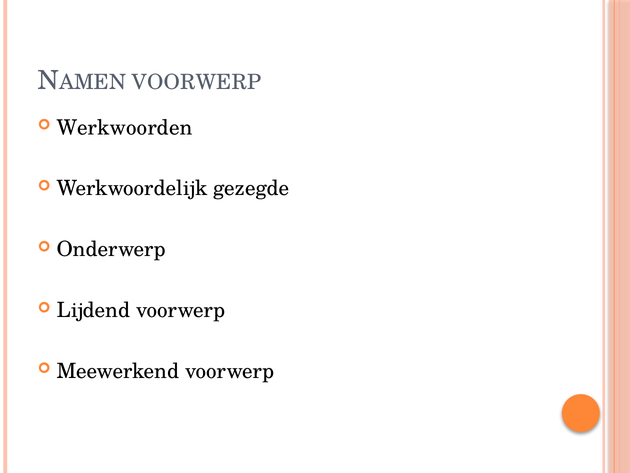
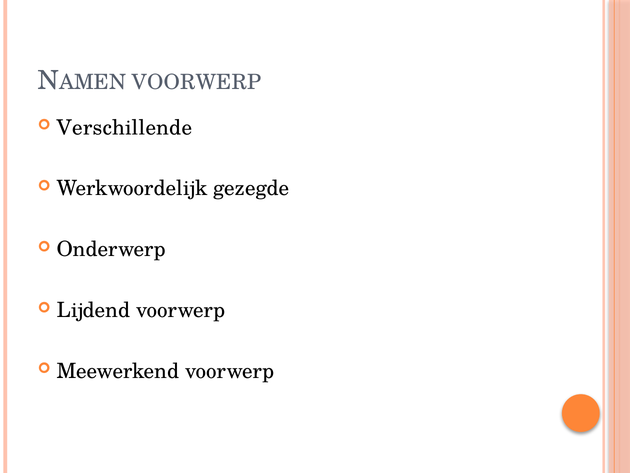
Werkwoorden: Werkwoorden -> Verschillende
